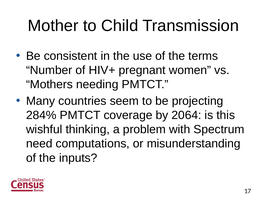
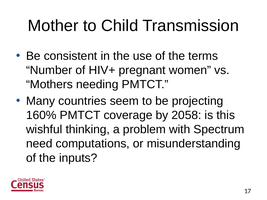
284%: 284% -> 160%
2064: 2064 -> 2058
